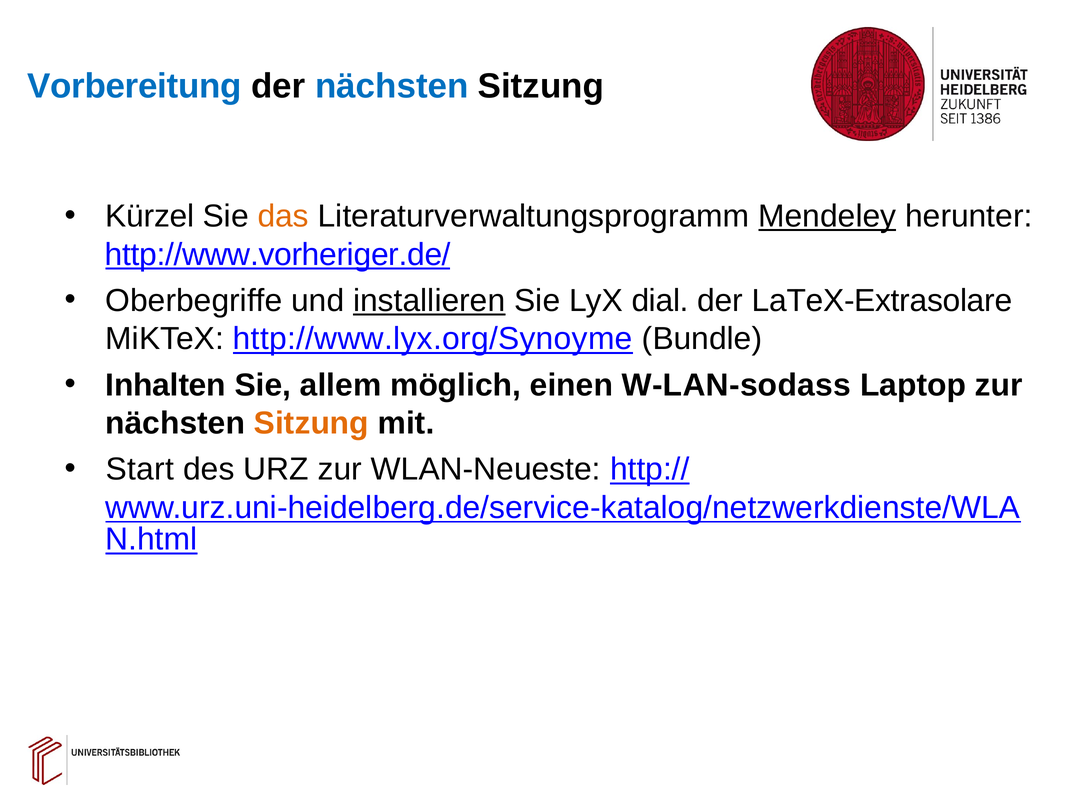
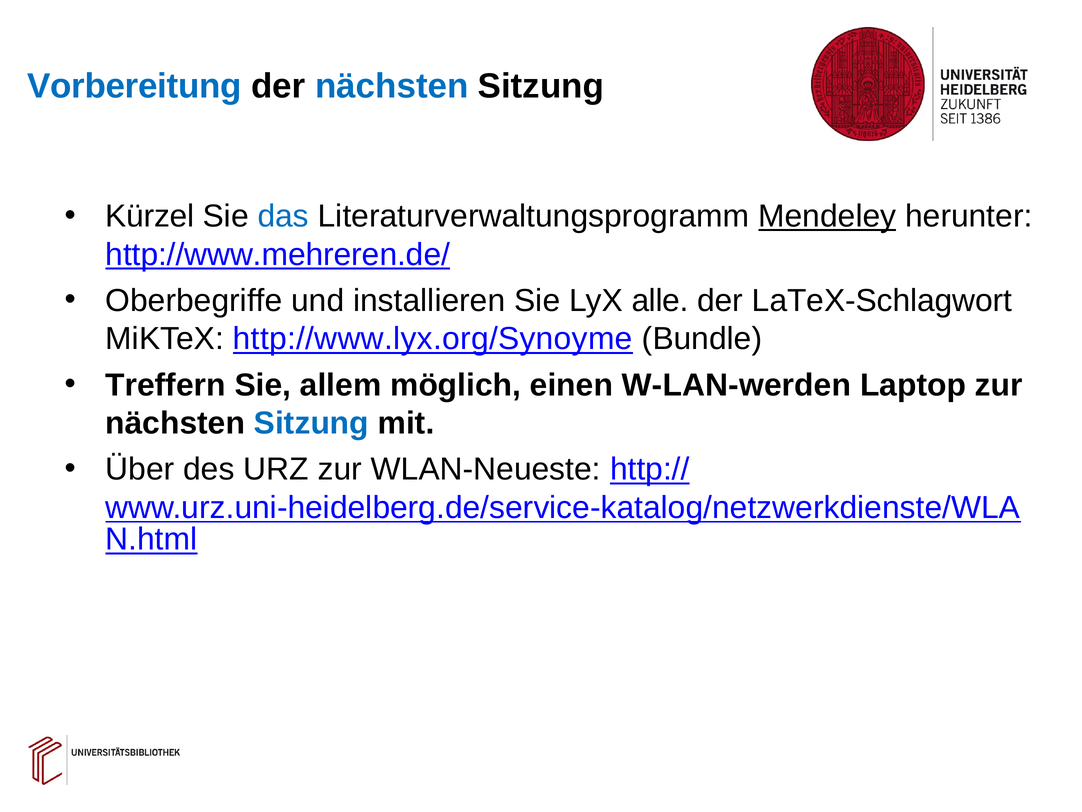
das colour: orange -> blue
http://www.vorheriger.de/: http://www.vorheriger.de/ -> http://www.mehreren.de/
installieren underline: present -> none
dial: dial -> alle
LaTeX-Extrasolare: LaTeX-Extrasolare -> LaTeX-Schlagwort
Inhalten: Inhalten -> Treffern
W-LAN-sodass: W-LAN-sodass -> W-LAN-werden
Sitzung at (311, 423) colour: orange -> blue
Start: Start -> Über
